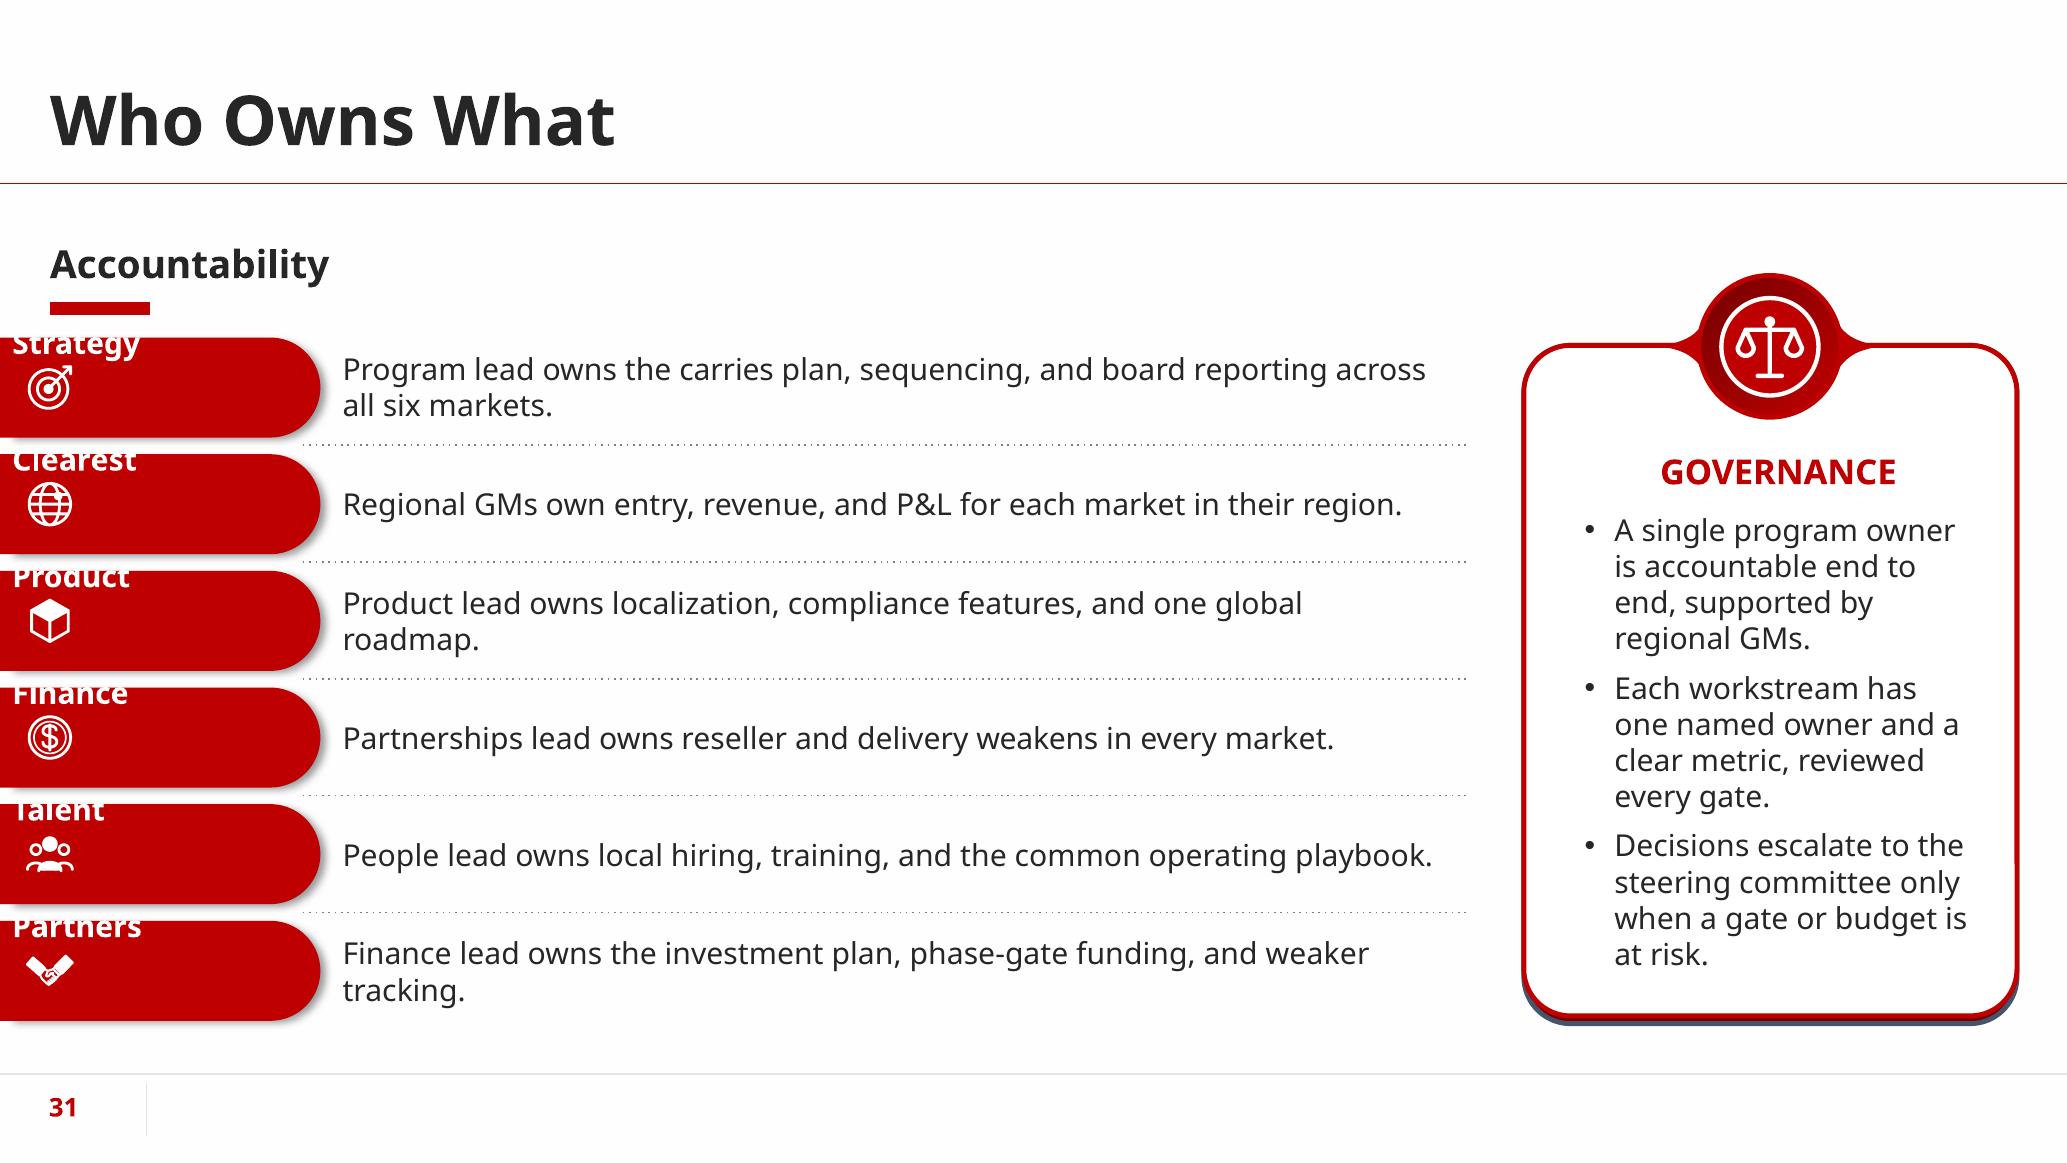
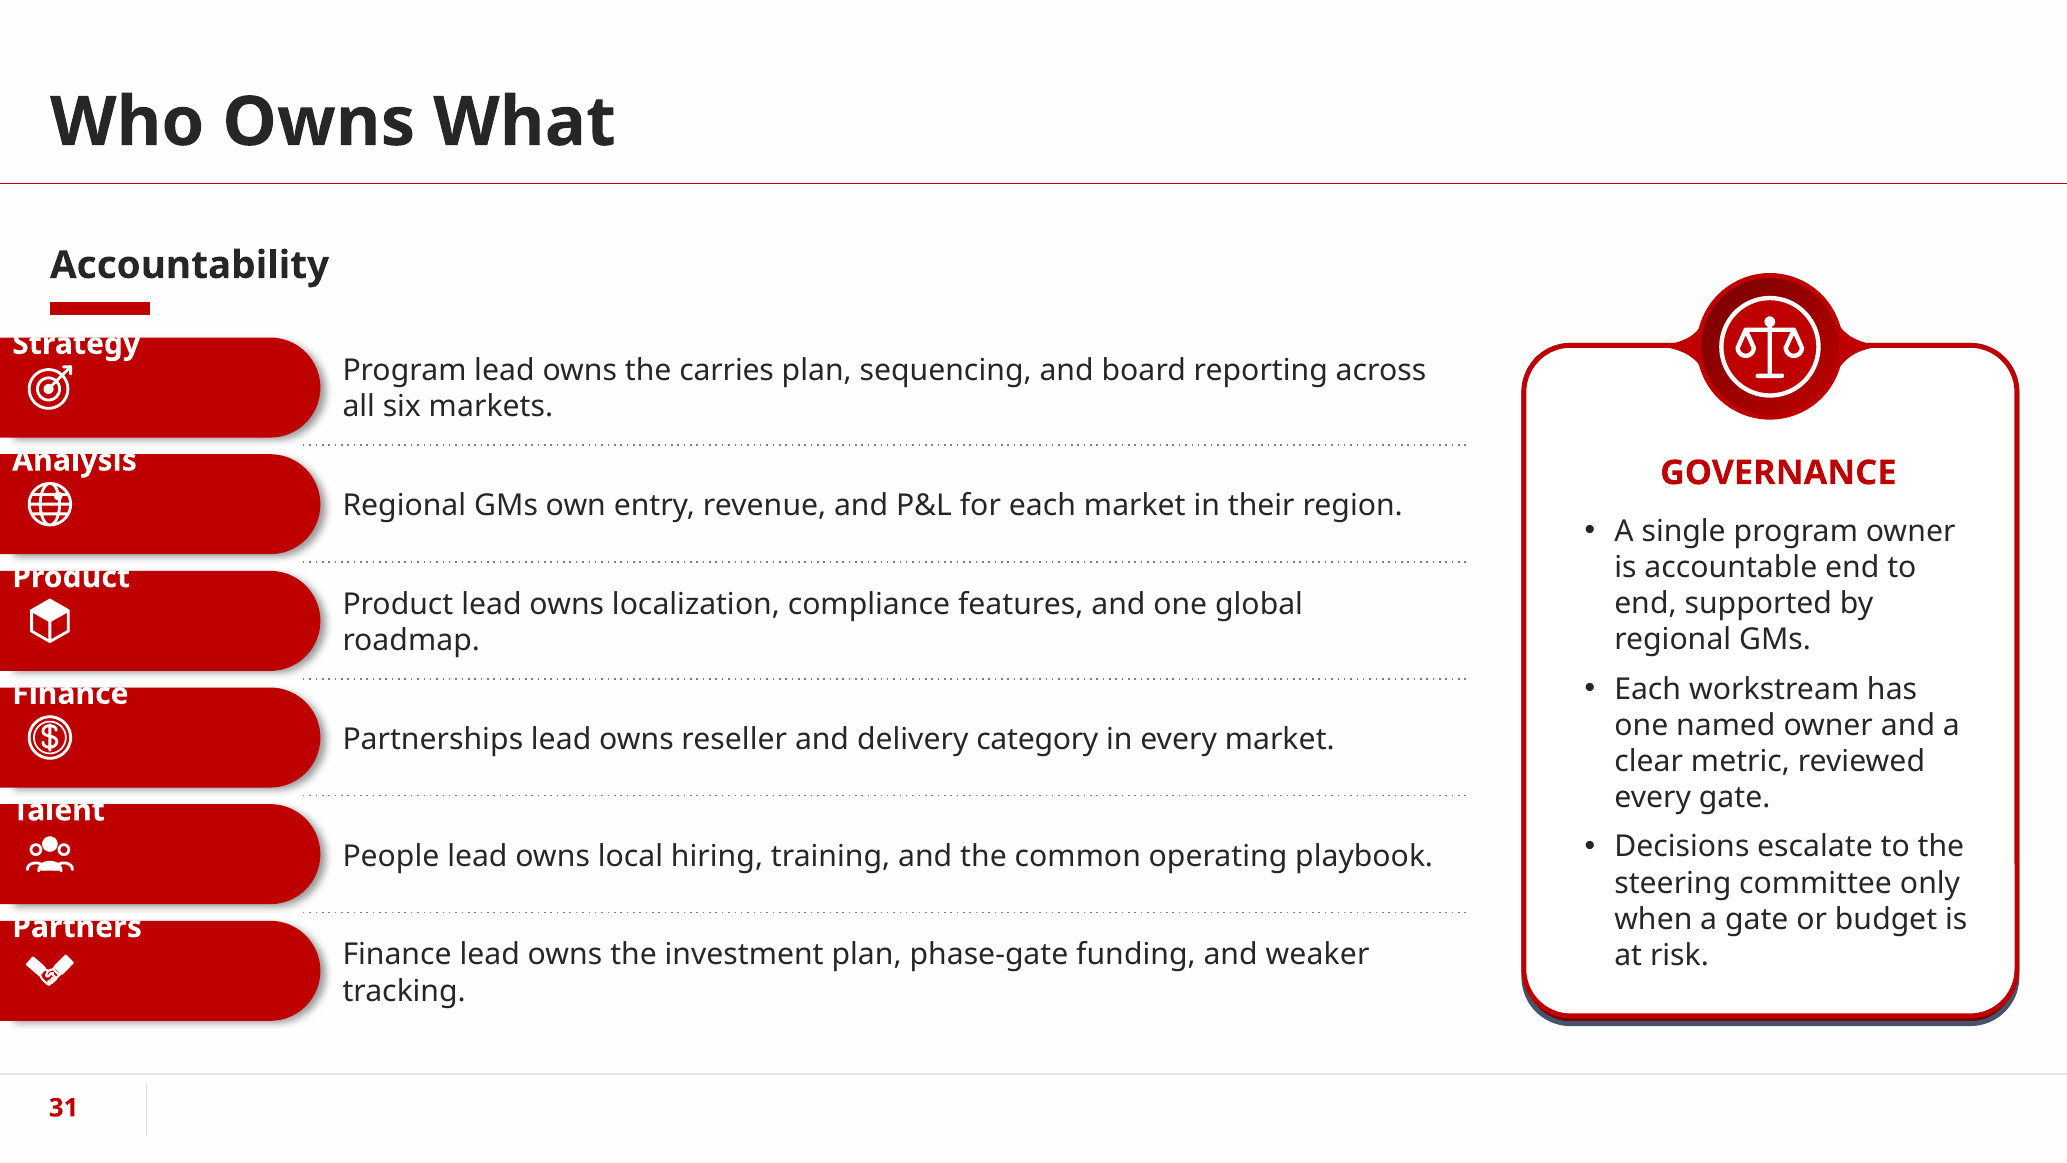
Clearest: Clearest -> Analysis
weakens: weakens -> category
